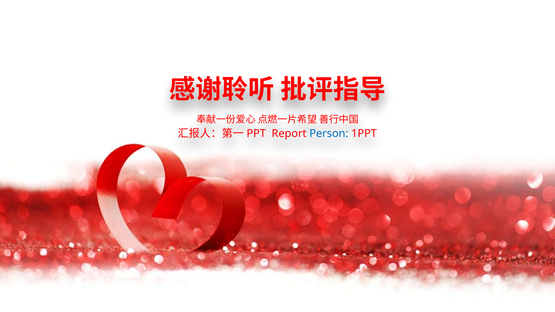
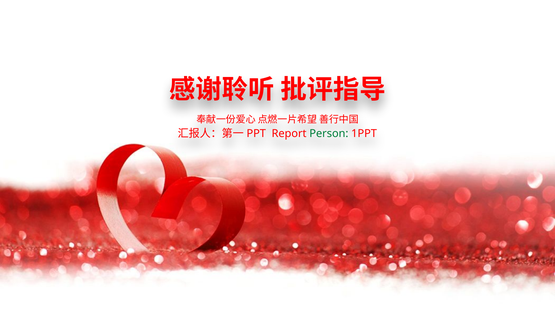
Person colour: blue -> green
